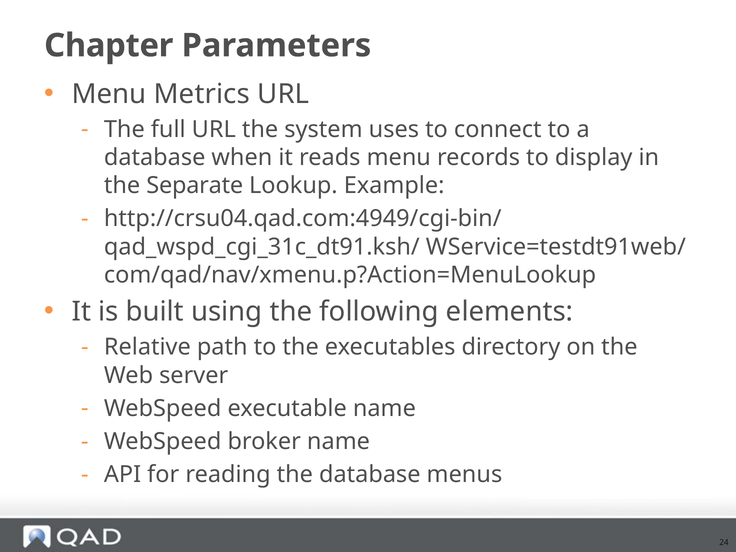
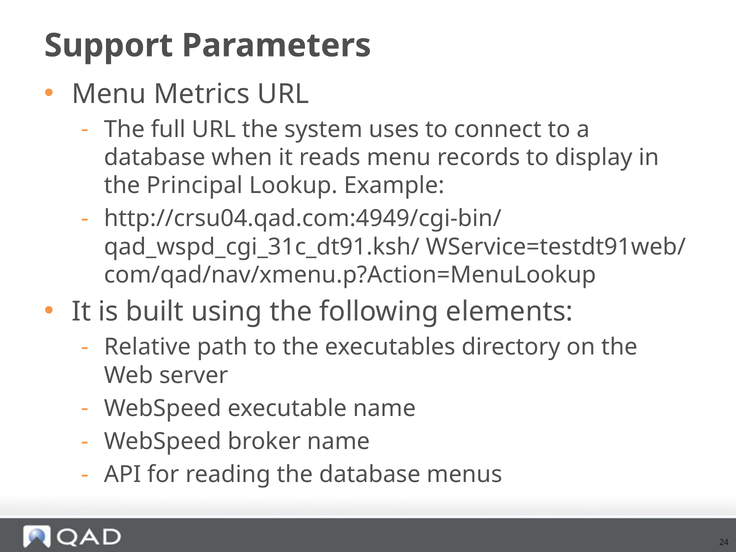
Chapter: Chapter -> Support
Separate: Separate -> Principal
